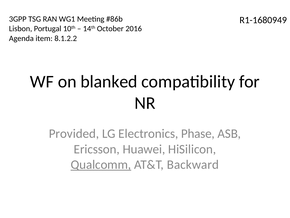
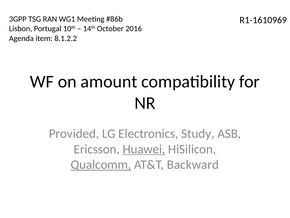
R1-1680949: R1-1680949 -> R1-1610969
blanked: blanked -> amount
Phase: Phase -> Study
Huawei underline: none -> present
